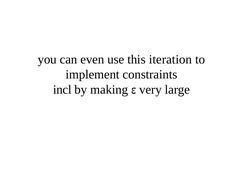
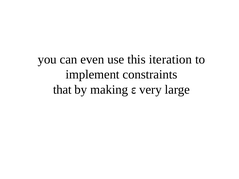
incl: incl -> that
